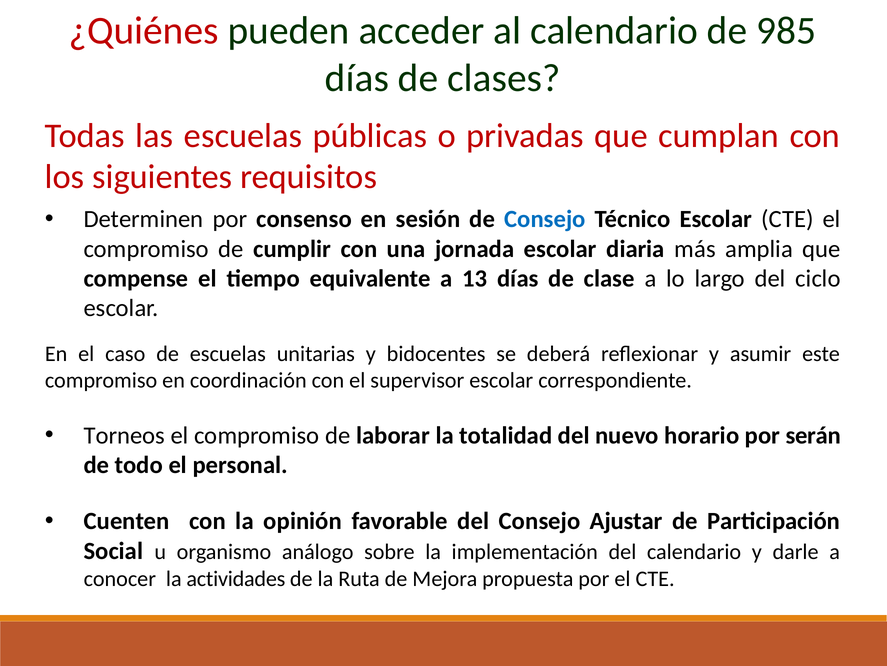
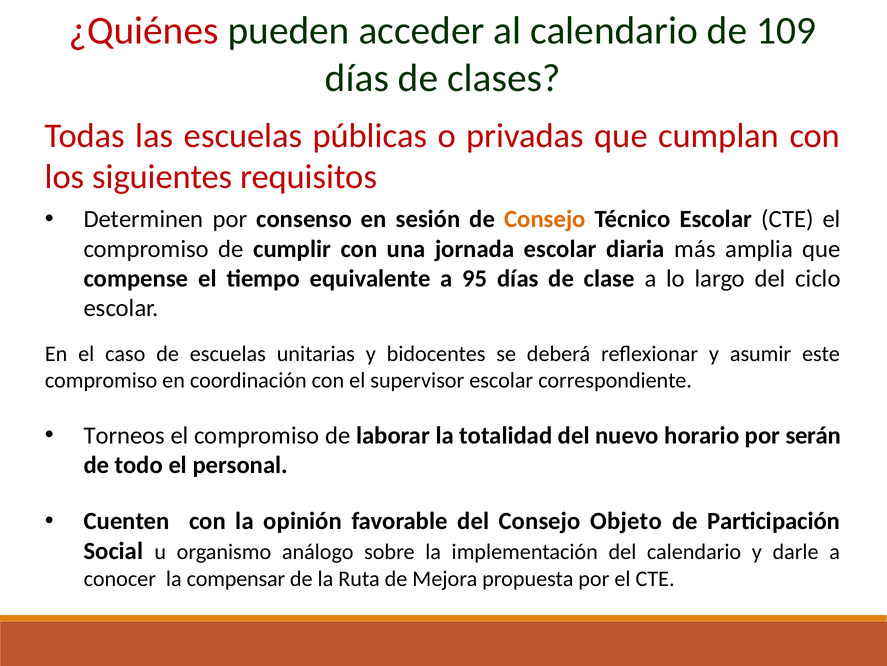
985: 985 -> 109
Consejo at (545, 219) colour: blue -> orange
13: 13 -> 95
Ajustar: Ajustar -> Objeto
actividades: actividades -> compensar
